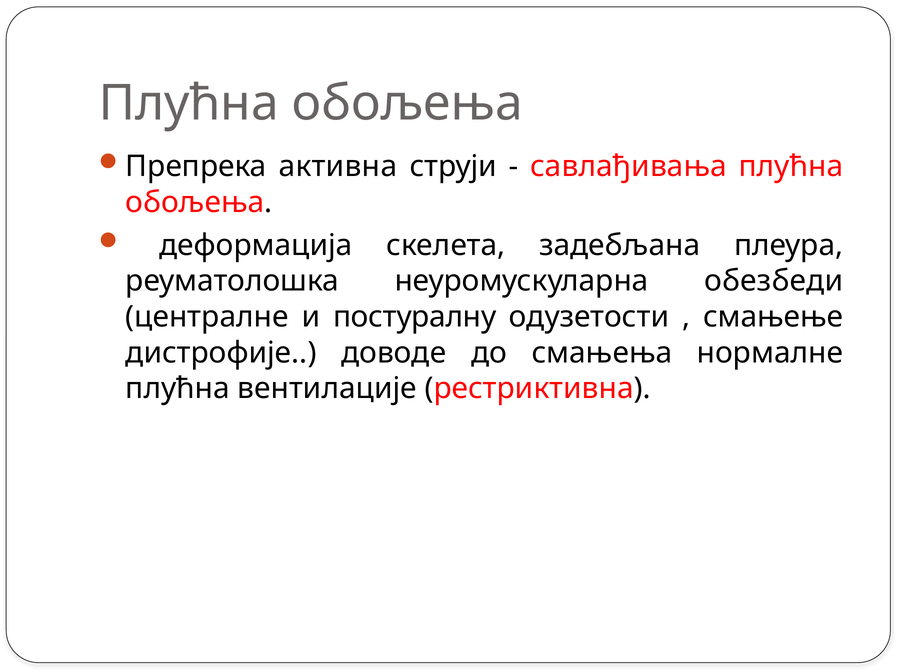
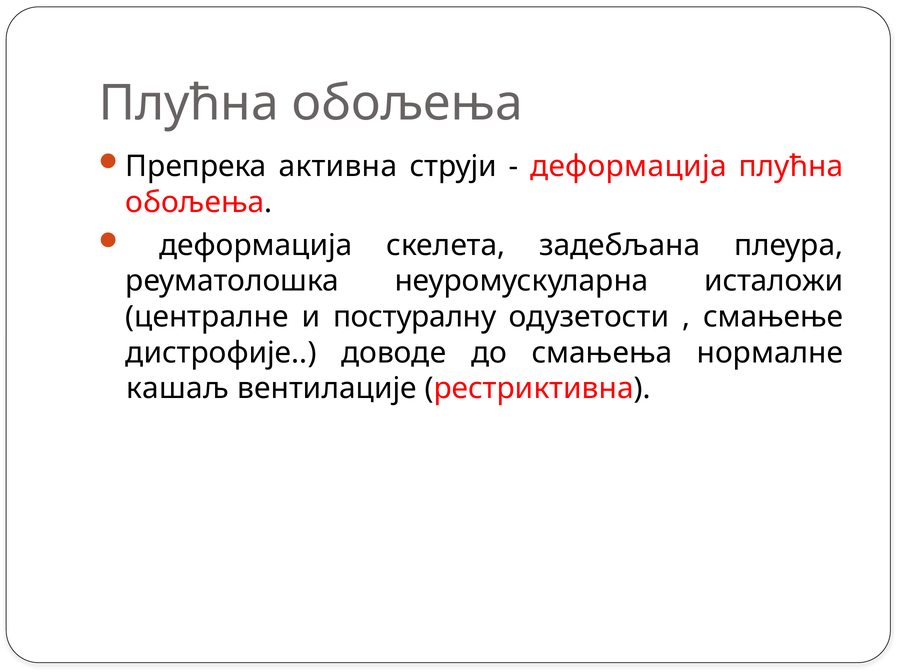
савлађивања at (629, 167): савлађивања -> деформација
обезбеди: обезбеди -> исталожи
плућна at (178, 389): плућна -> кашаљ
